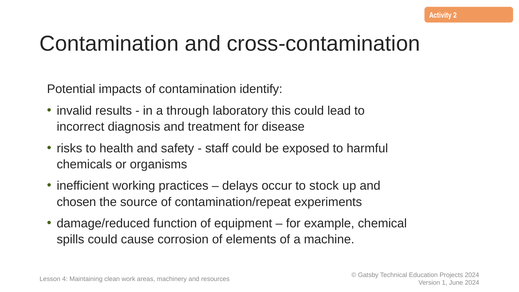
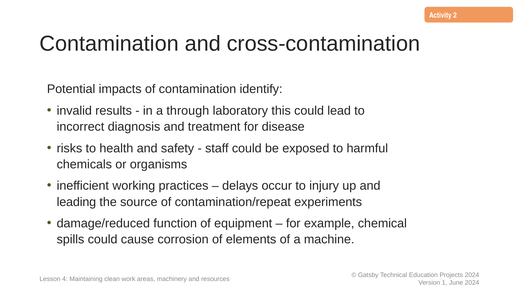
stock: stock -> injury
chosen: chosen -> leading
